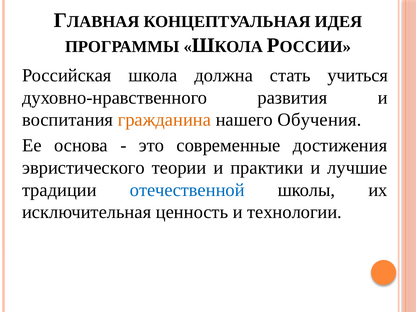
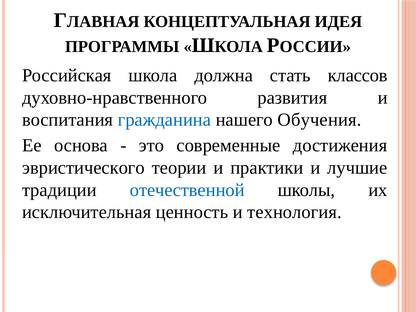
учиться: учиться -> классов
гражданина colour: orange -> blue
технологии: технологии -> технология
